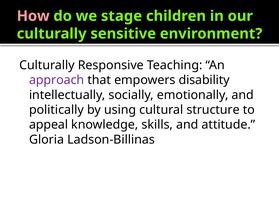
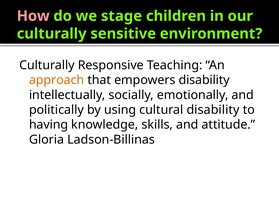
approach colour: purple -> orange
cultural structure: structure -> disability
appeal: appeal -> having
